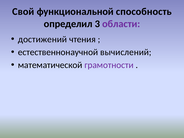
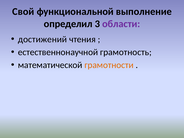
способность: способность -> выполнение
вычислений: вычислений -> грамотность
грамотности colour: purple -> orange
